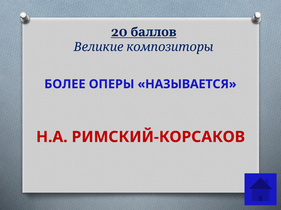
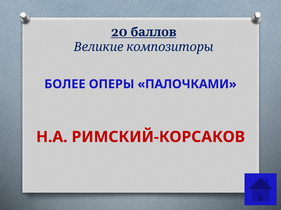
НАЗЫВАЕТСЯ: НАЗЫВАЕТСЯ -> ПАЛОЧКАМИ
